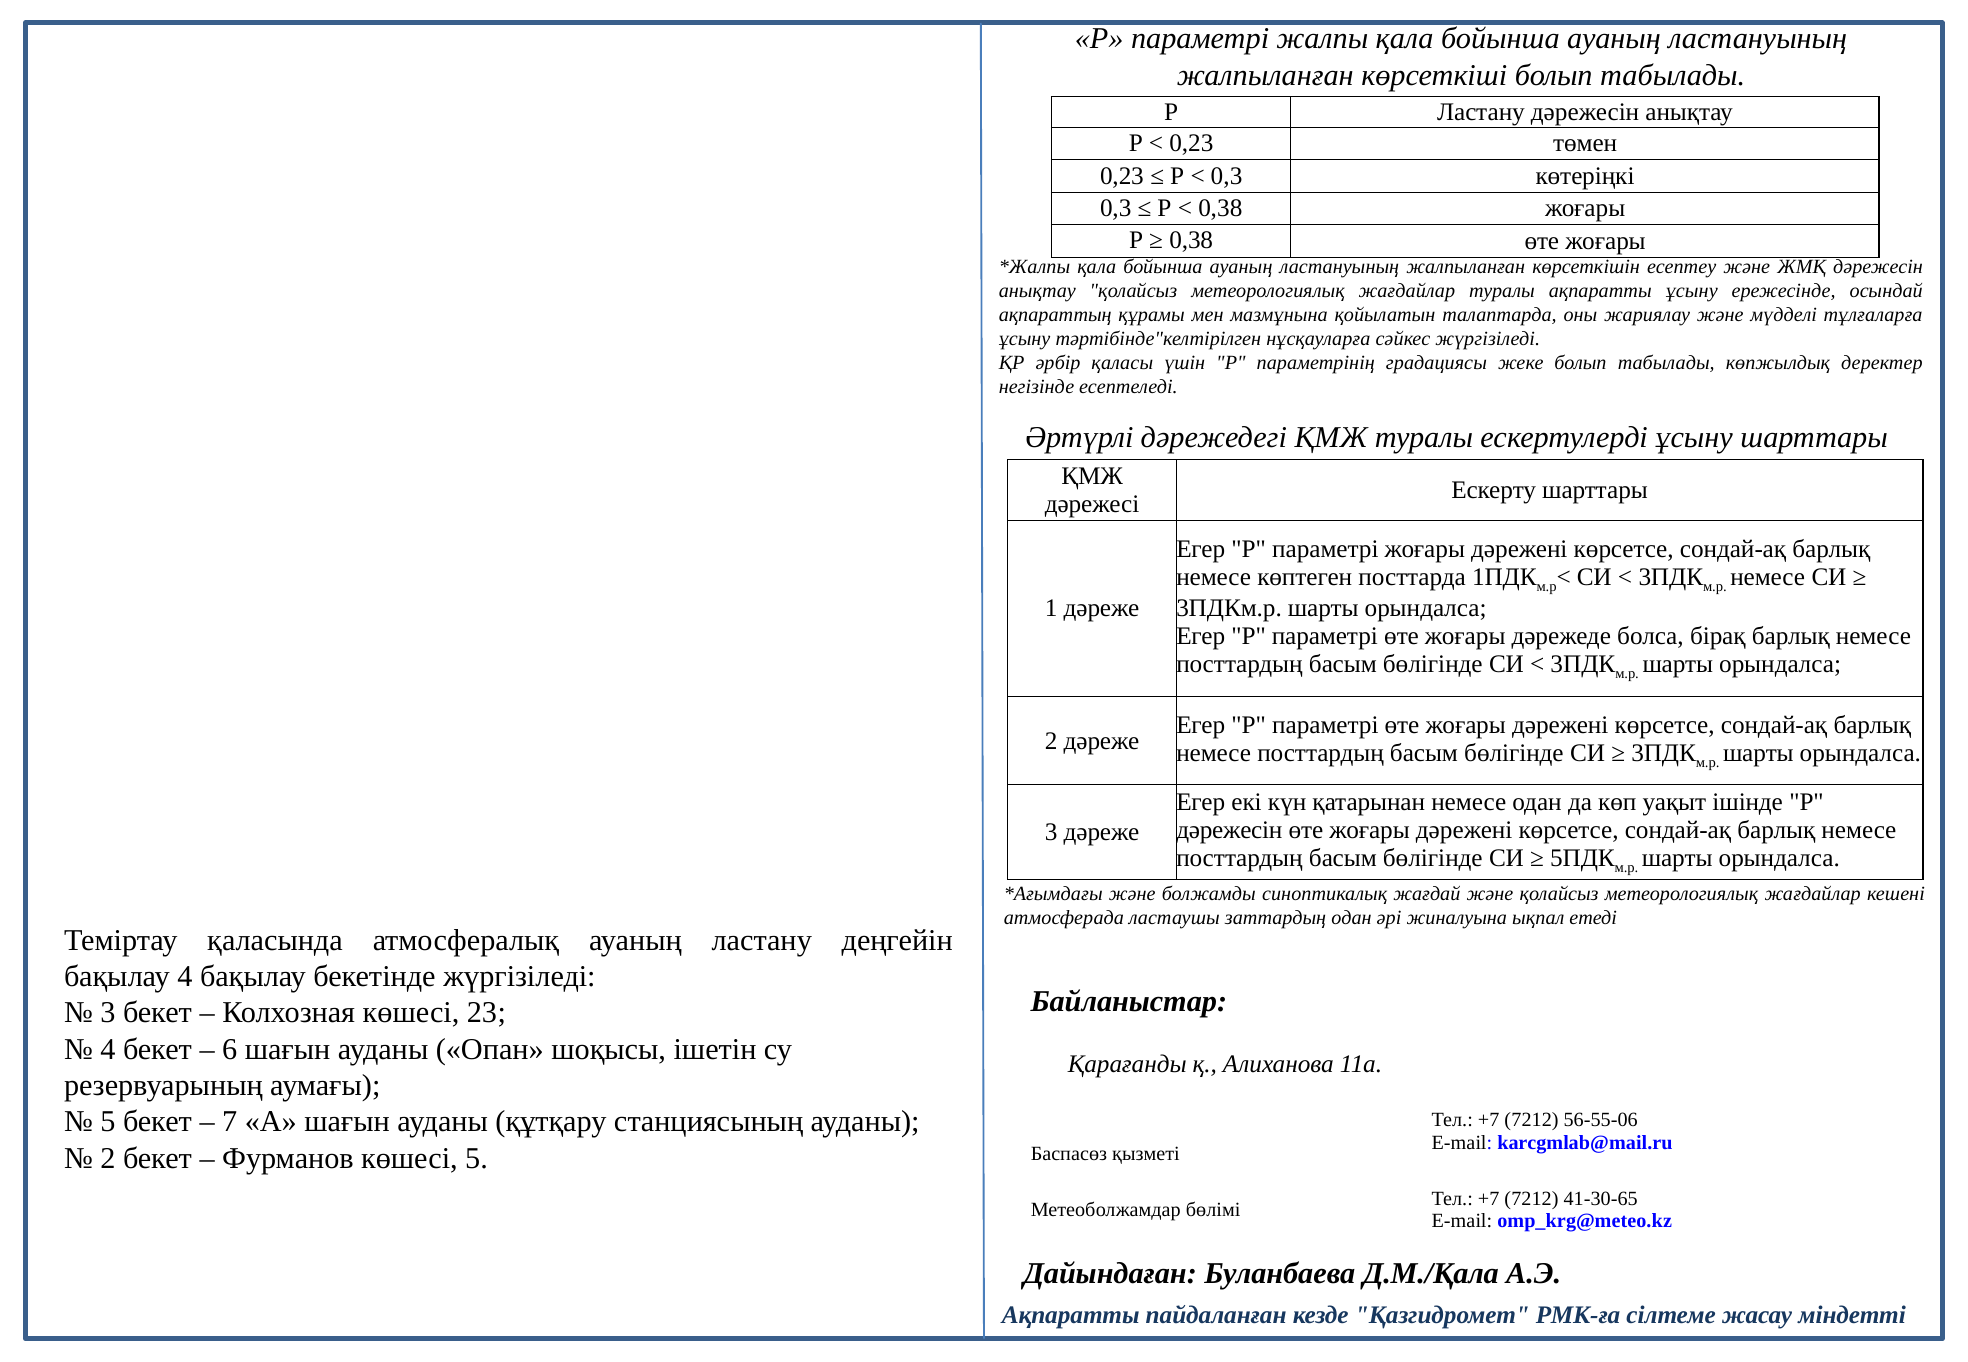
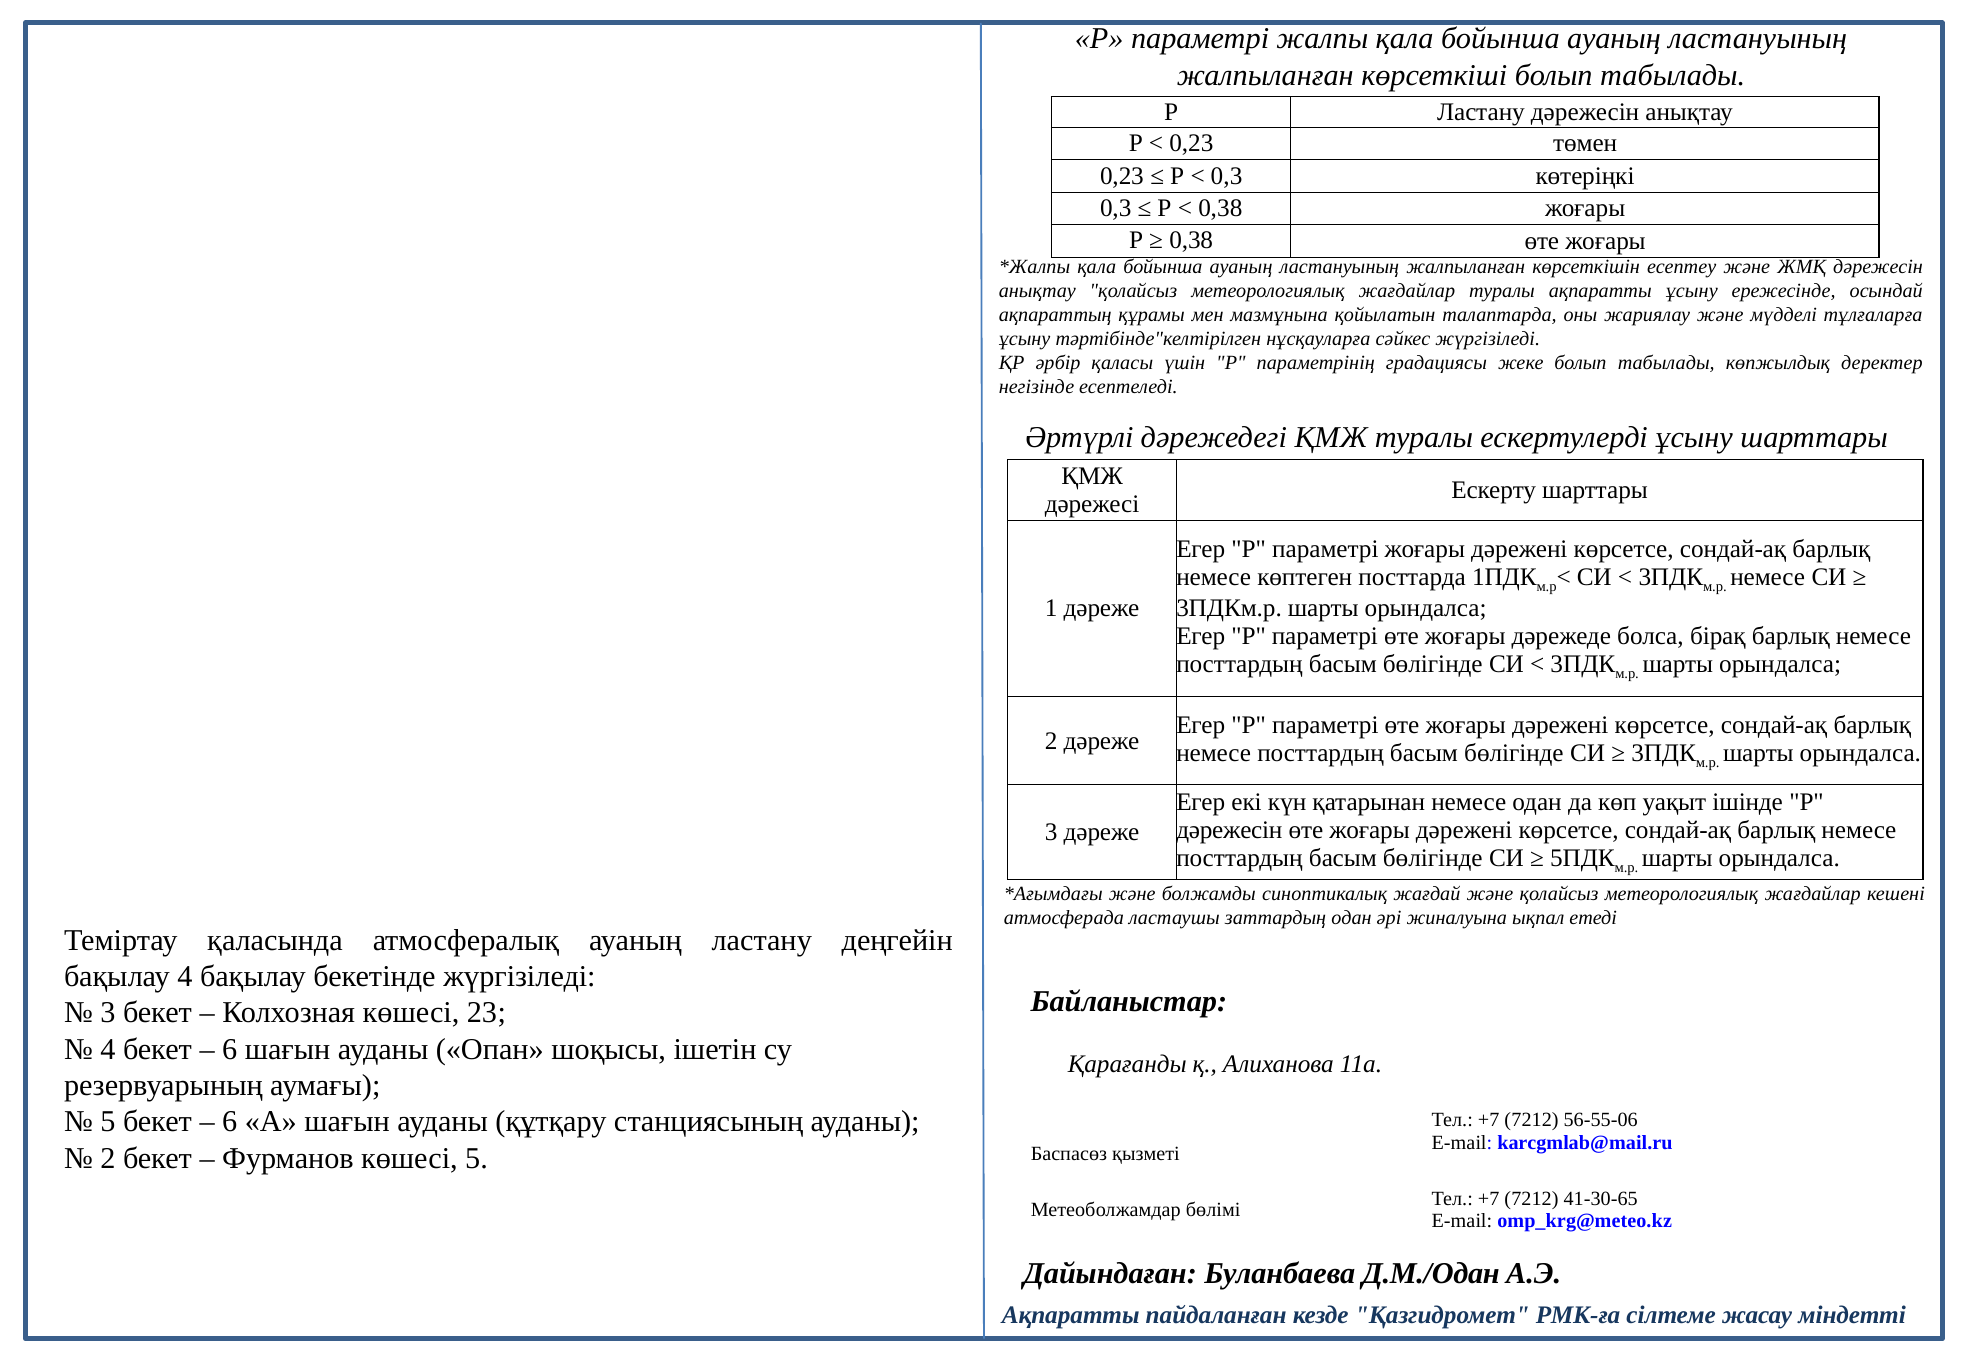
7 at (230, 1122): 7 -> 6
Д.М./Қала: Д.М./Қала -> Д.М./Одан
